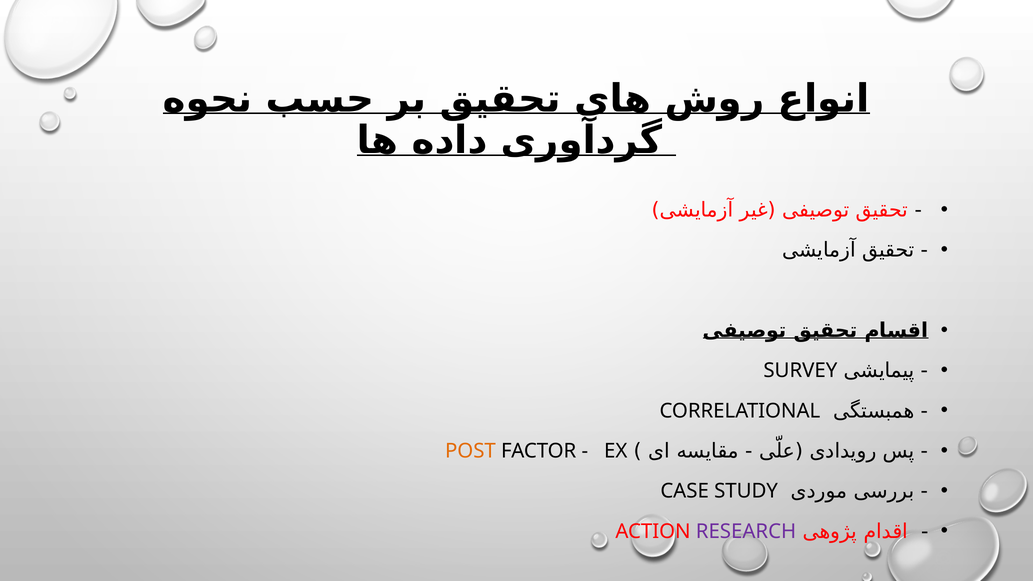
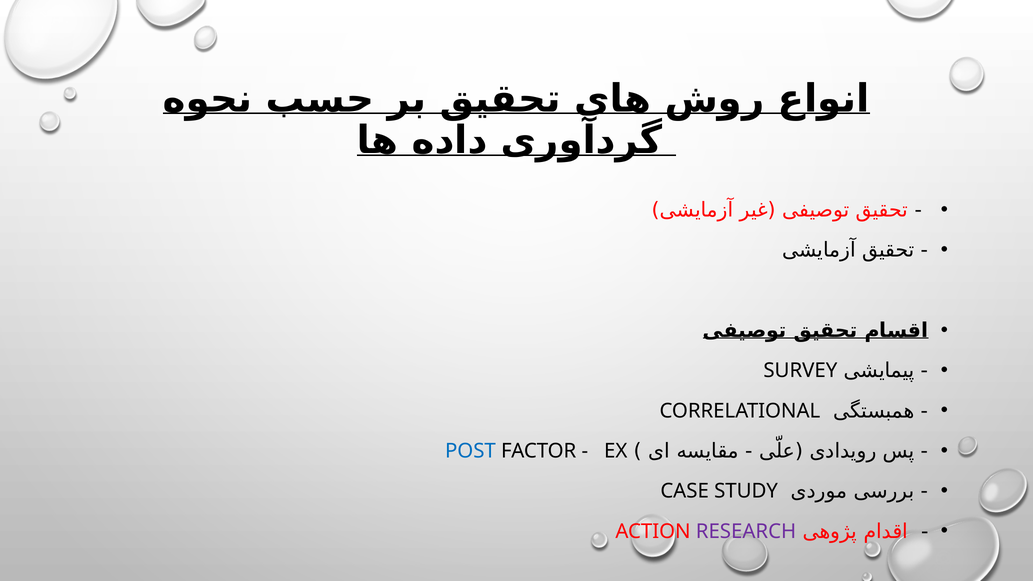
POST colour: orange -> blue
